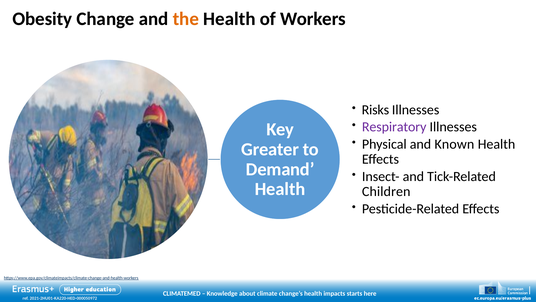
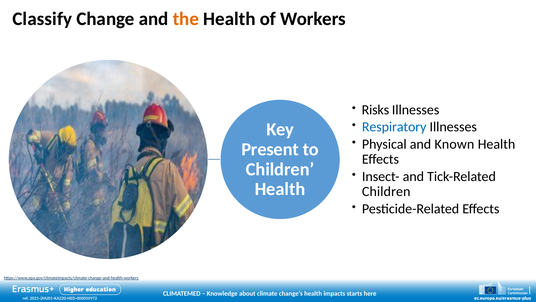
Obesity: Obesity -> Classify
Respiratory colour: purple -> blue
Greater: Greater -> Present
Demand at (280, 169): Demand -> Children
